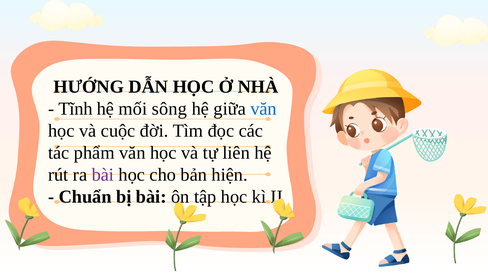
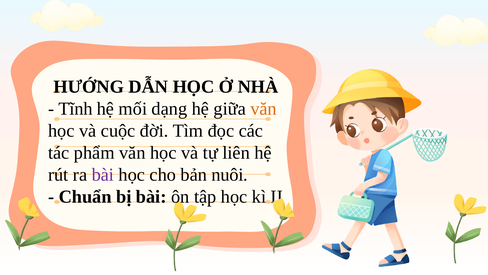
sông: sông -> dạng
văn at (264, 108) colour: blue -> orange
hiện: hiện -> nuôi
